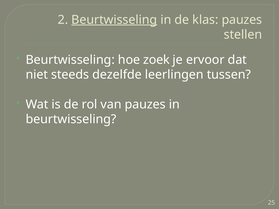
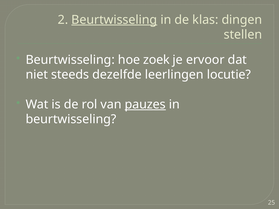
klas pauzes: pauzes -> dingen
tussen: tussen -> locutie
pauzes at (145, 105) underline: none -> present
